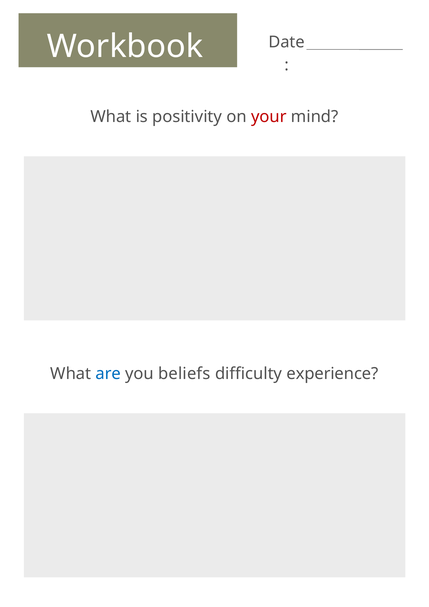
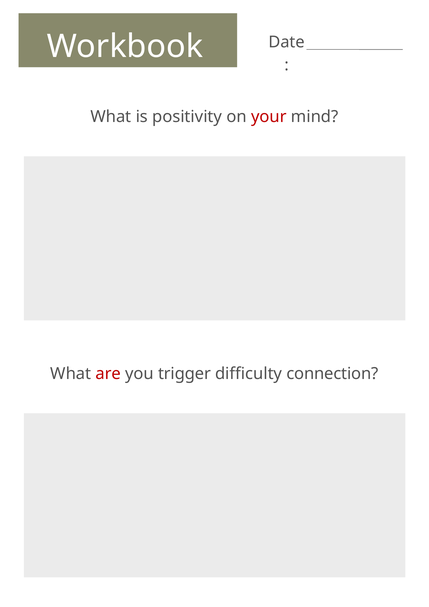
are colour: blue -> red
beliefs: beliefs -> trigger
experience: experience -> connection
